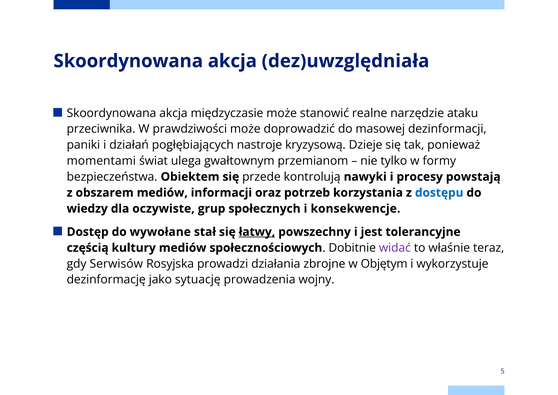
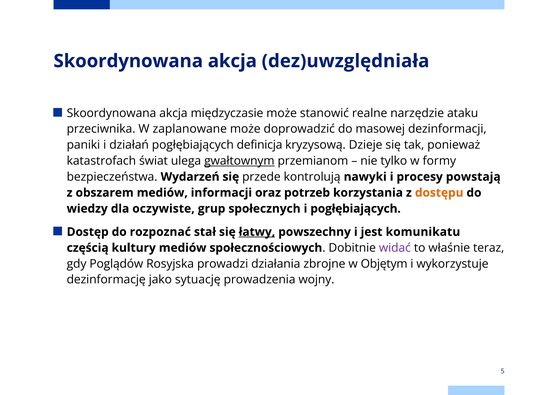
prawdziwości: prawdziwości -> zaplanowane
nastroje: nastroje -> definicja
momentami: momentami -> katastrofach
gwałtownym underline: none -> present
Obiektem: Obiektem -> Wydarzeń
dostępu colour: blue -> orange
i konsekwencje: konsekwencje -> pogłębiających
wywołane: wywołane -> rozpoznać
tolerancyjne: tolerancyjne -> komunikatu
Serwisów: Serwisów -> Poglądów
